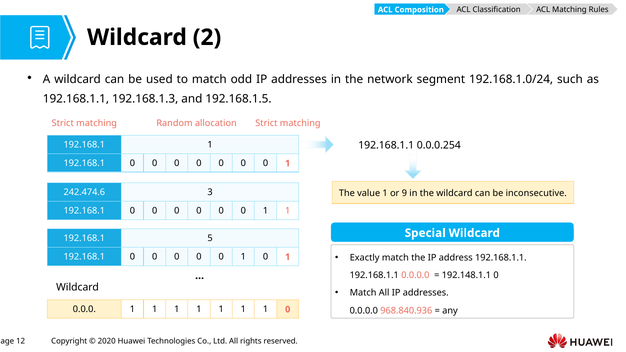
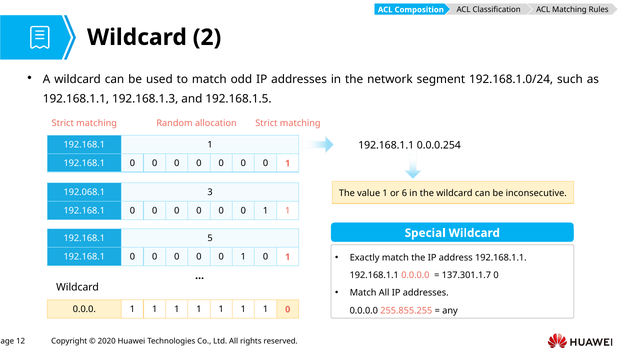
242.474.6: 242.474.6 -> 192.068.1
9: 9 -> 6
192.148.1.1: 192.148.1.1 -> 137.301.1.7
968.840.936: 968.840.936 -> 255.855.255
